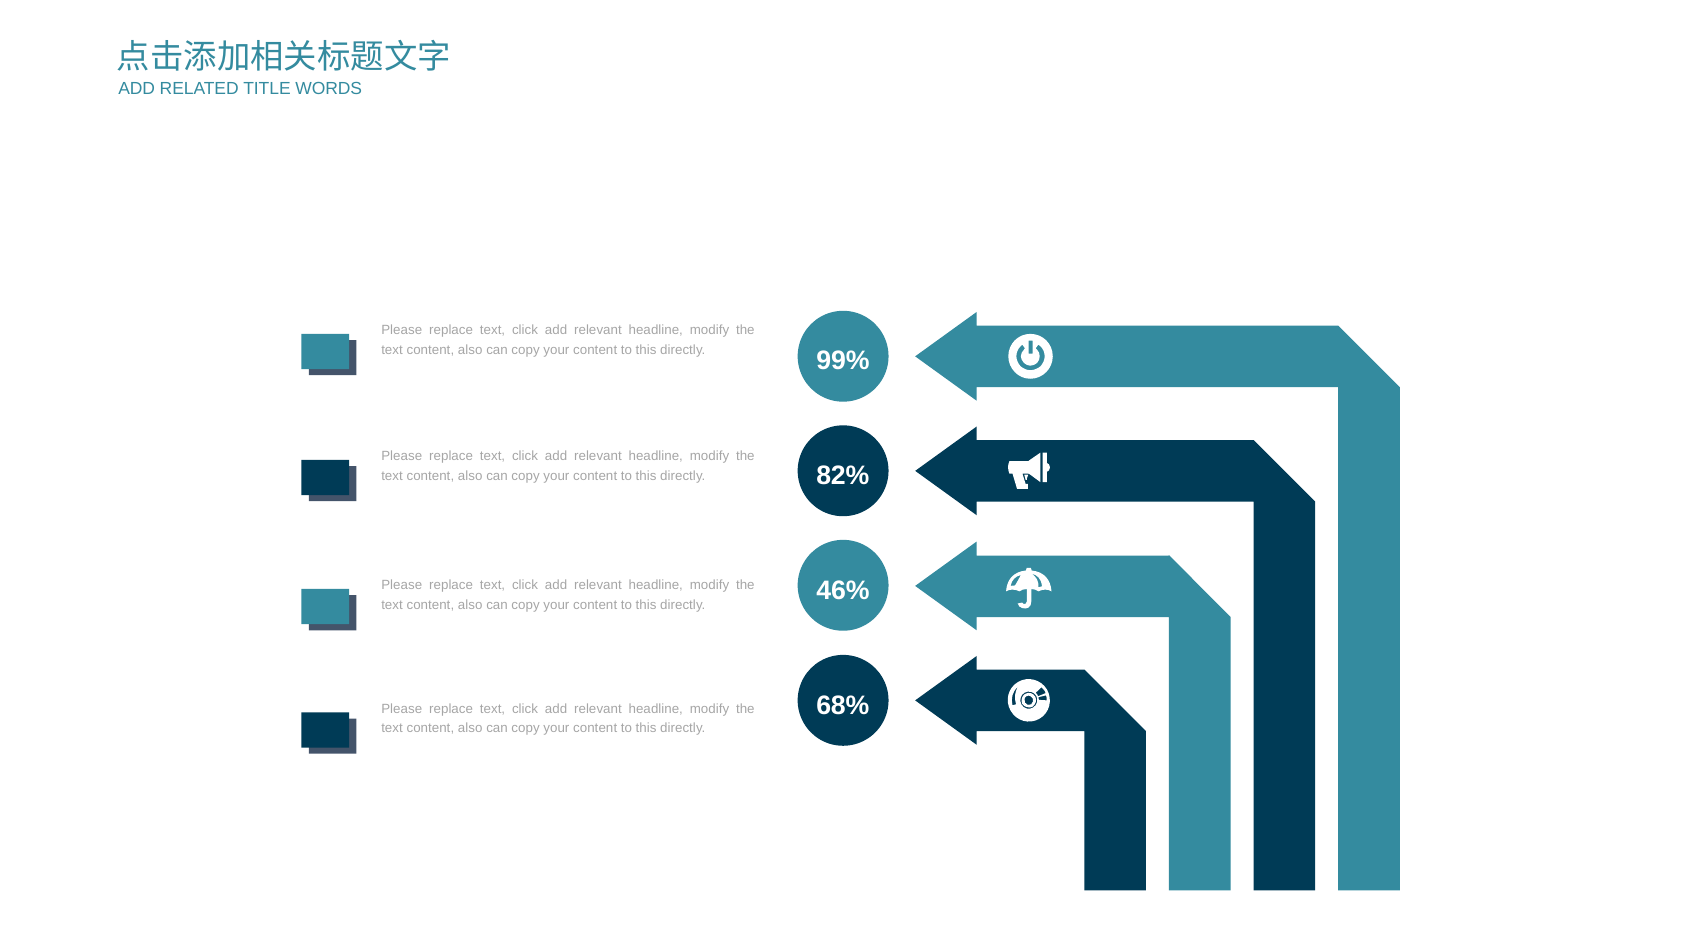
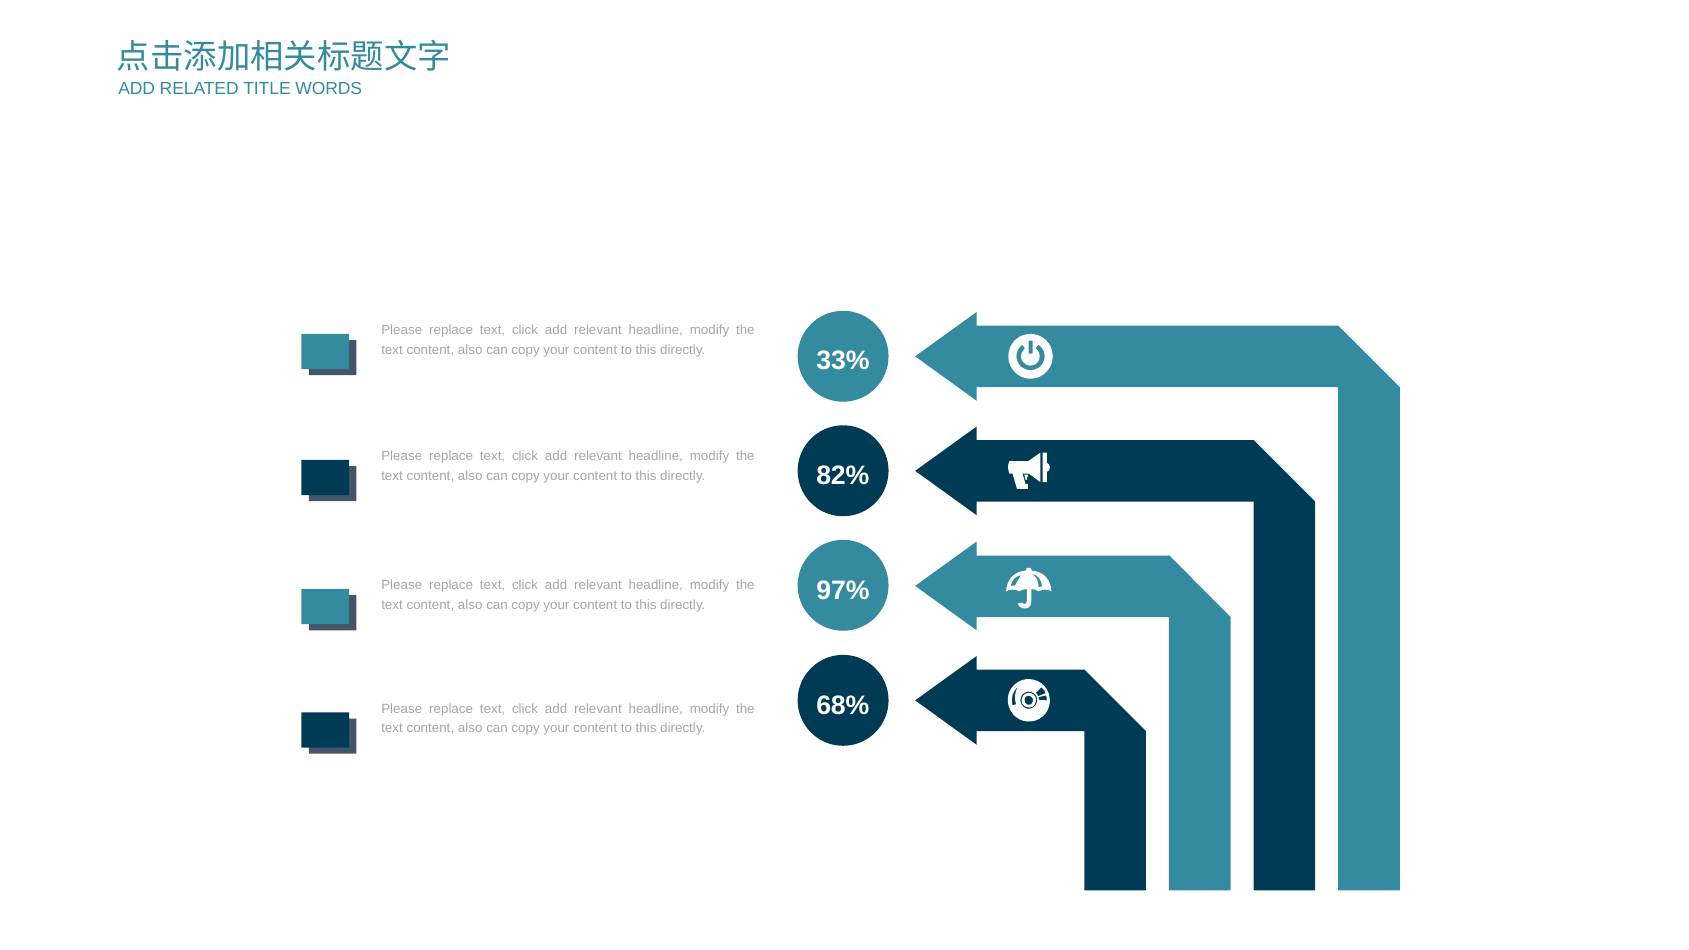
99%: 99% -> 33%
46%: 46% -> 97%
